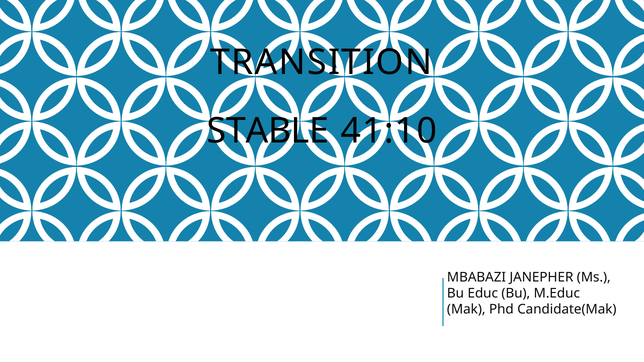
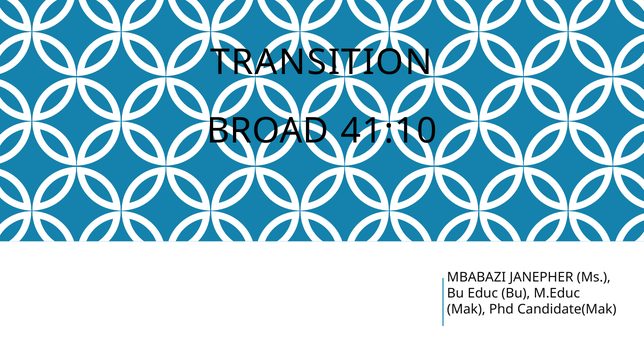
STABLE: STABLE -> BROAD
